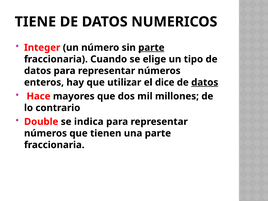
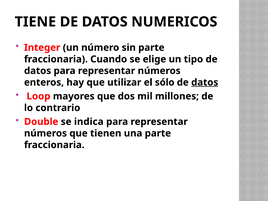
parte at (151, 48) underline: present -> none
dice: dice -> sólo
Hace: Hace -> Loop
